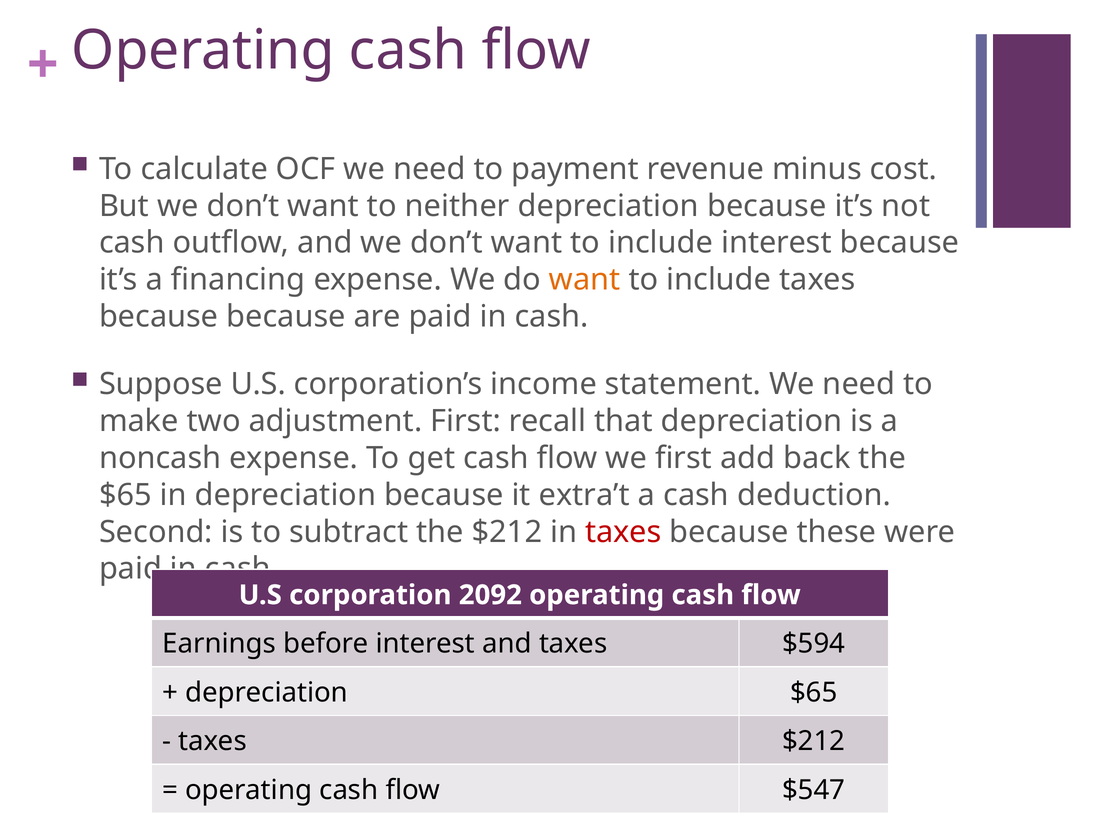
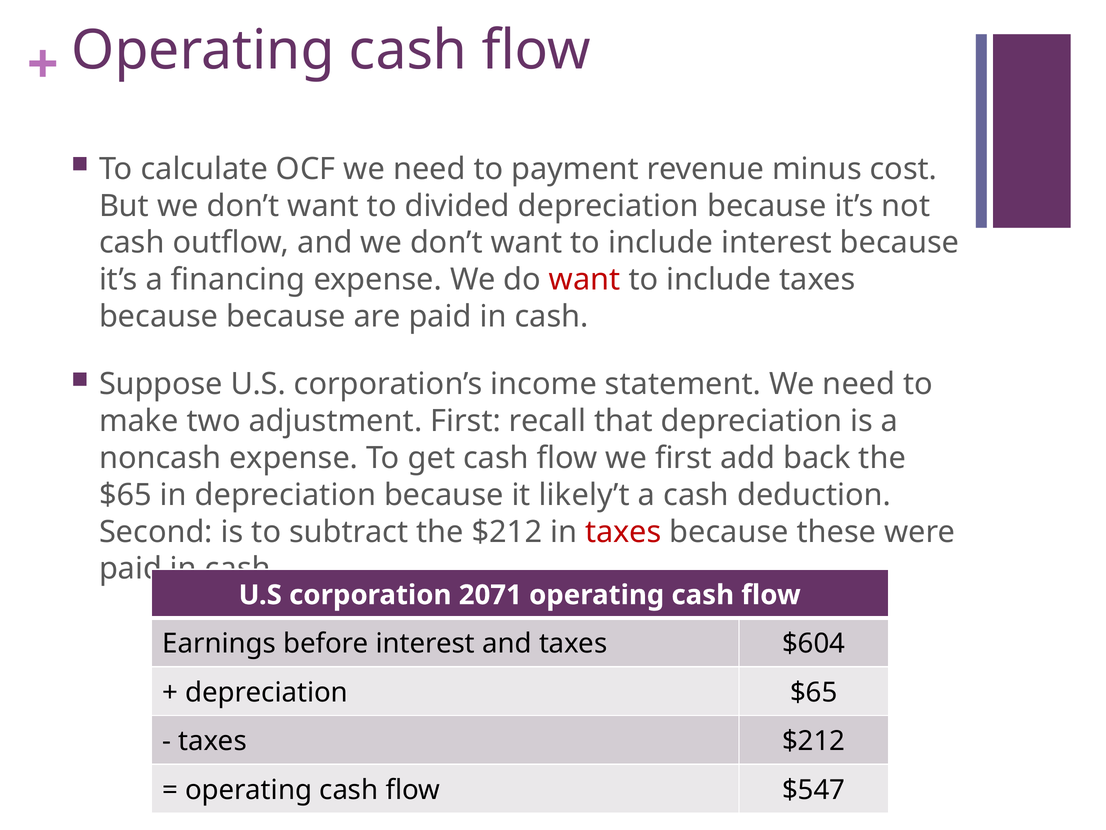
neither: neither -> divided
want at (585, 280) colour: orange -> red
extra’t: extra’t -> likely’t
2092: 2092 -> 2071
$594: $594 -> $604
